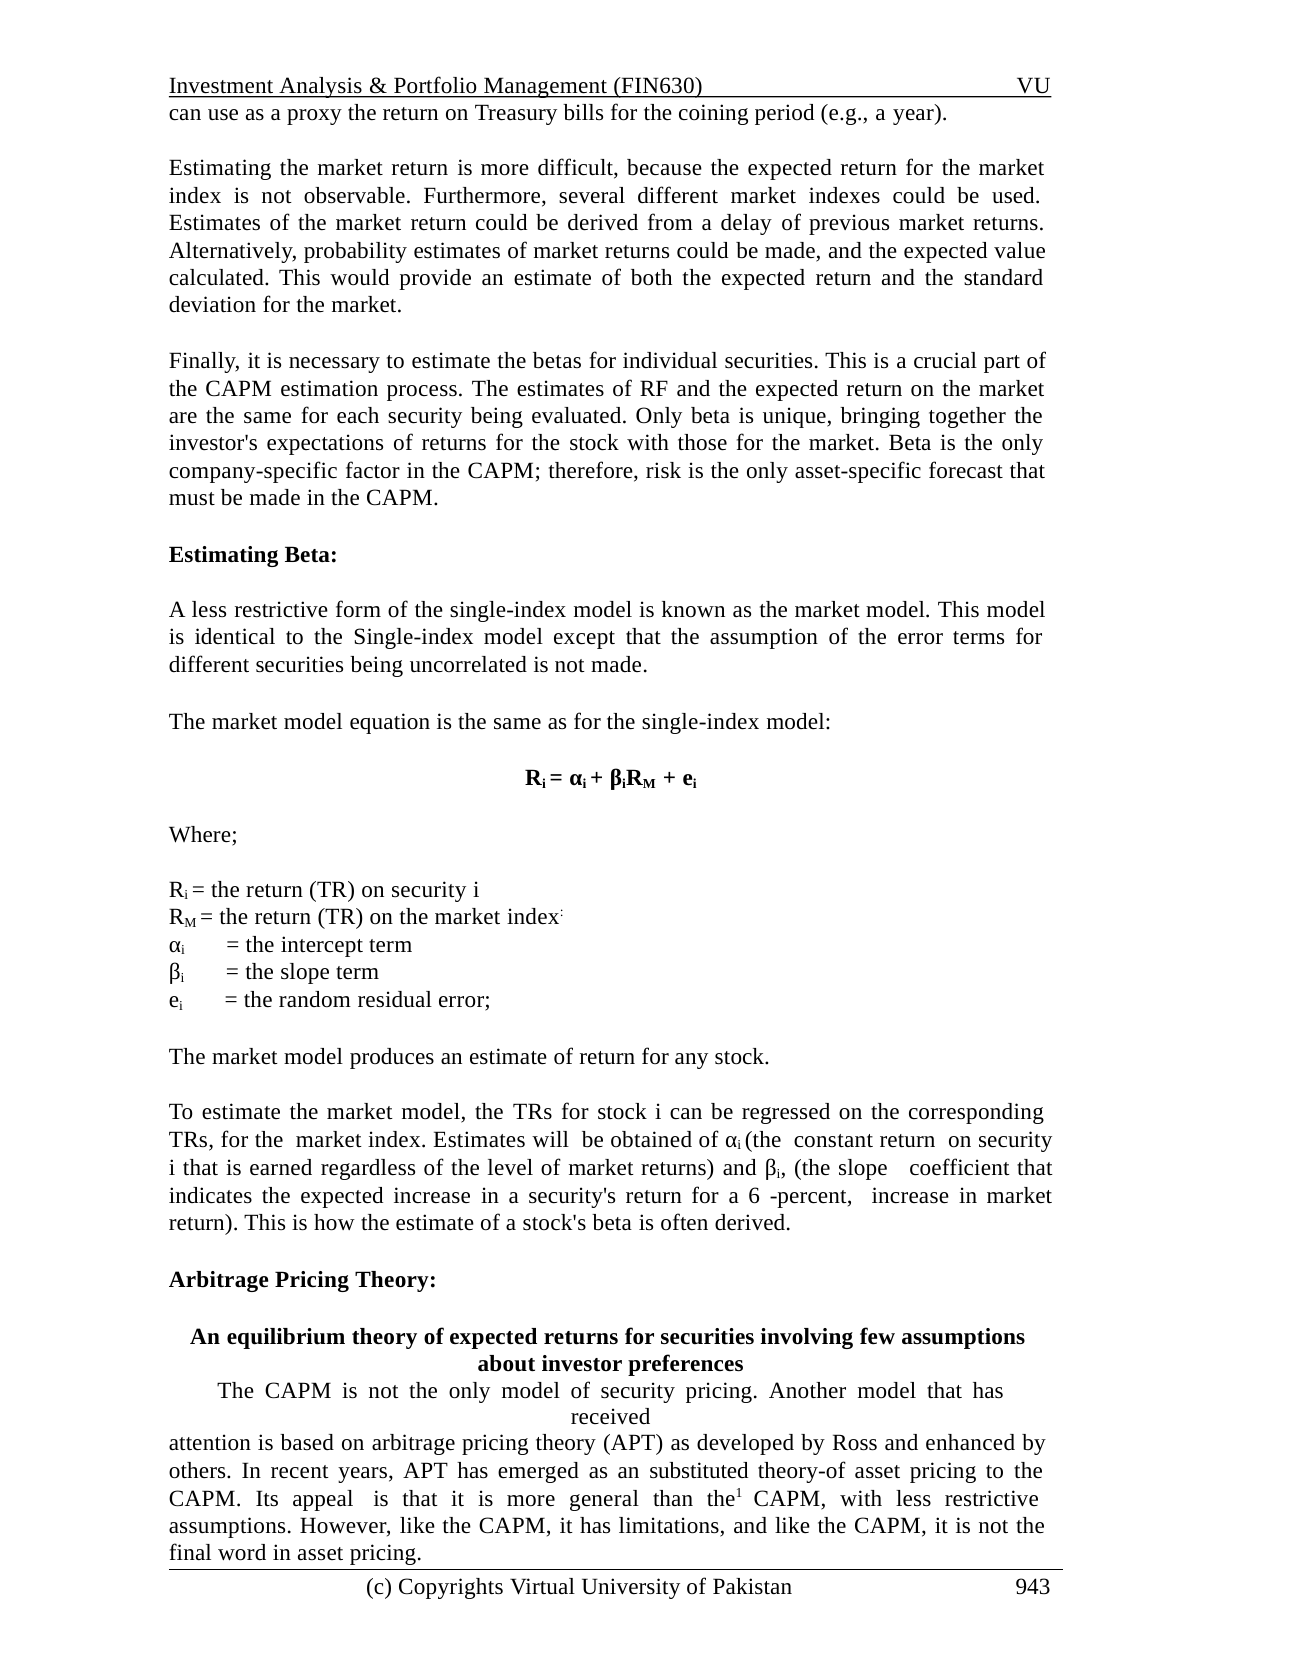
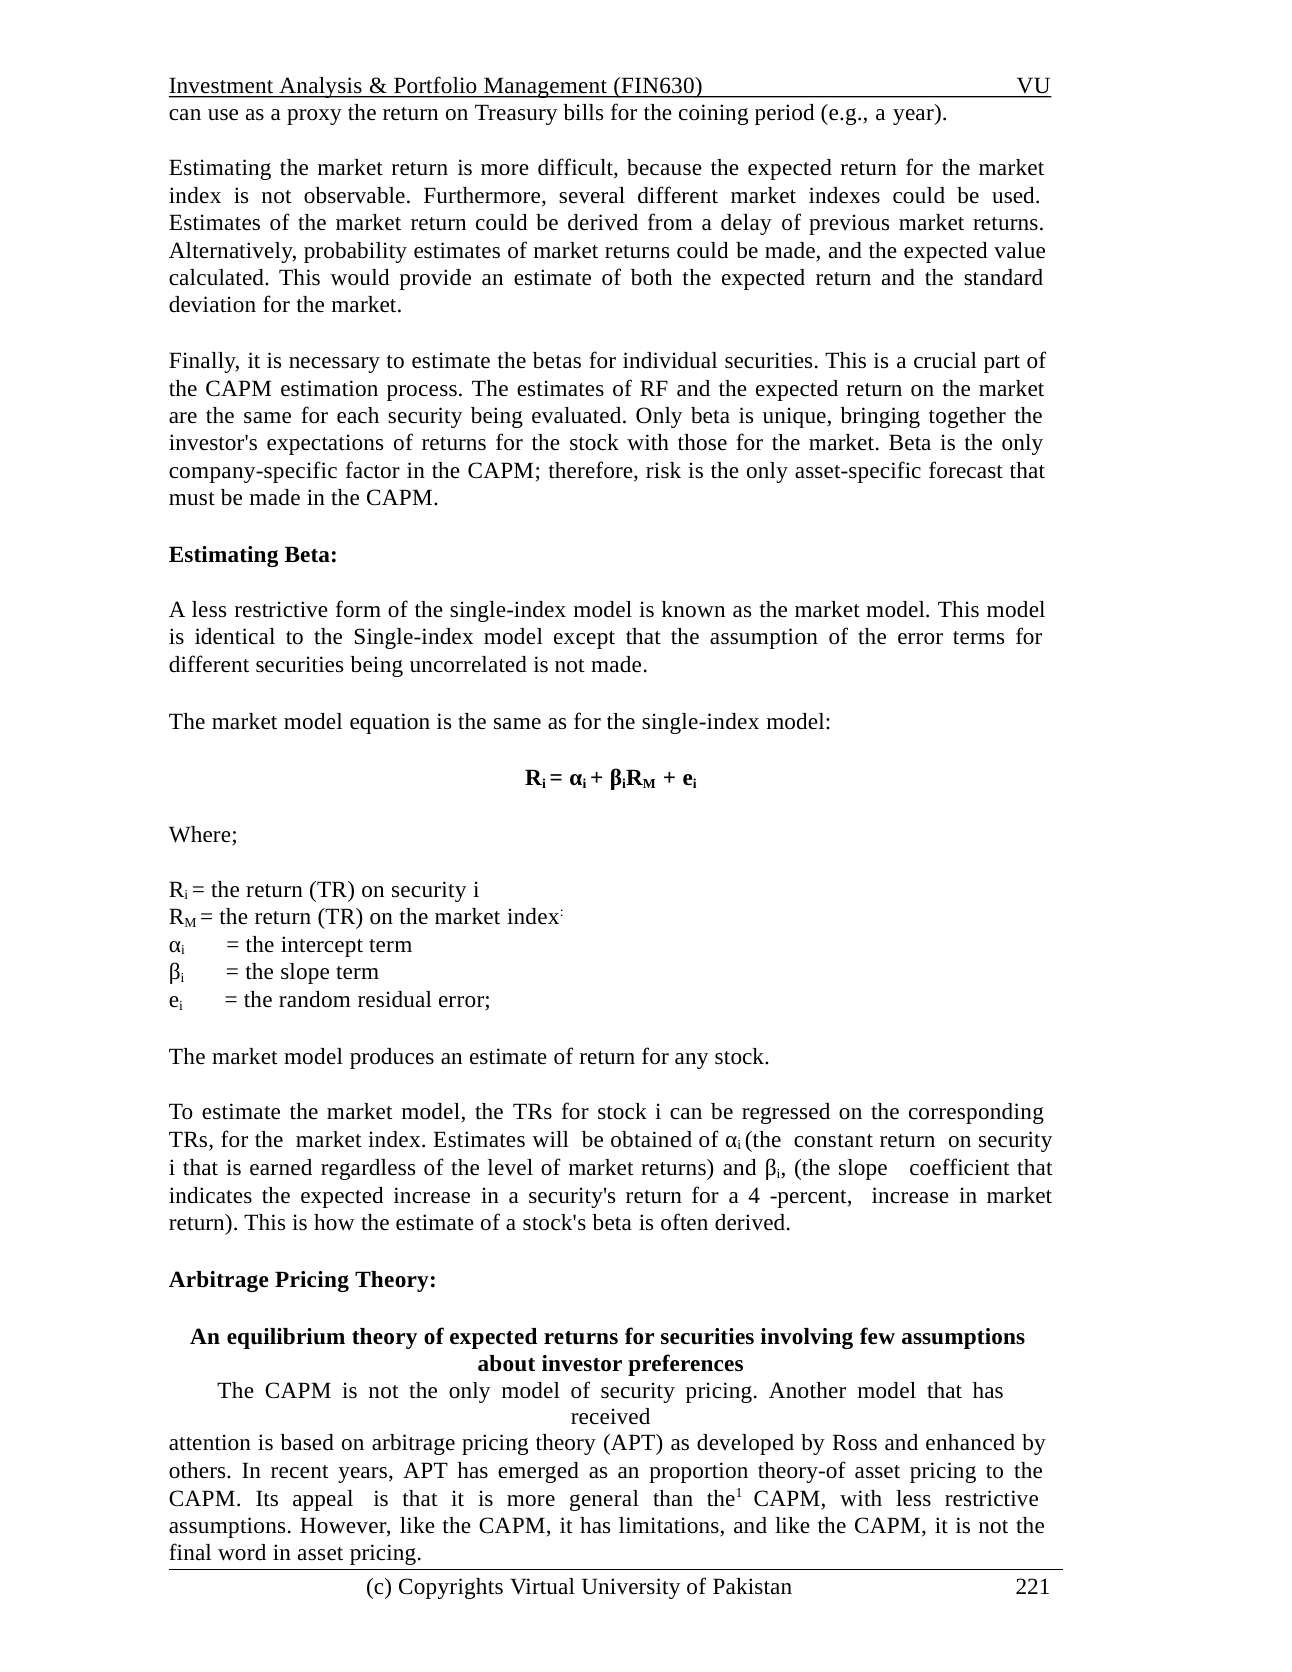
6: 6 -> 4
substituted: substituted -> proportion
943: 943 -> 221
